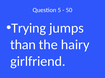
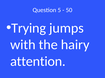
than: than -> with
girlfriend: girlfriend -> attention
